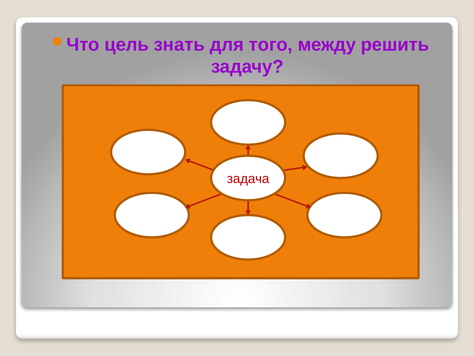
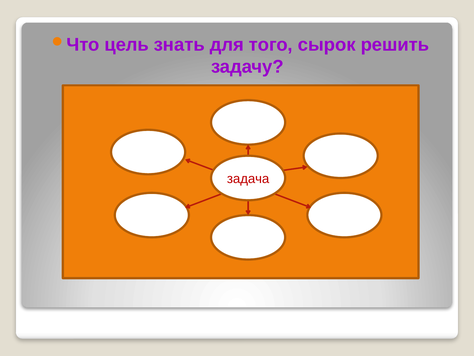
между: между -> сырок
